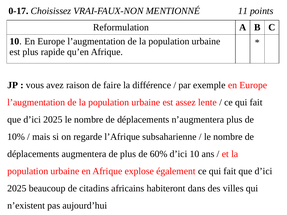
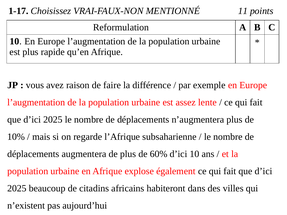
0-17: 0-17 -> 1-17
